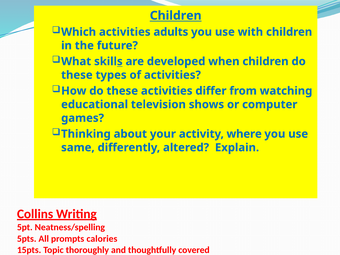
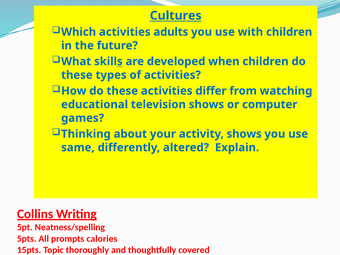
Children at (176, 16): Children -> Cultures
activity where: where -> shows
